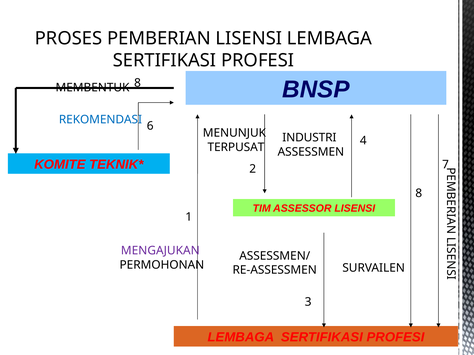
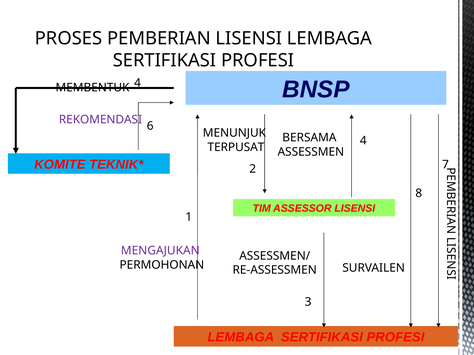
MEMBENTUK 8: 8 -> 4
REKOMENDASI colour: blue -> purple
INDUSTRI: INDUSTRI -> BERSAMA
